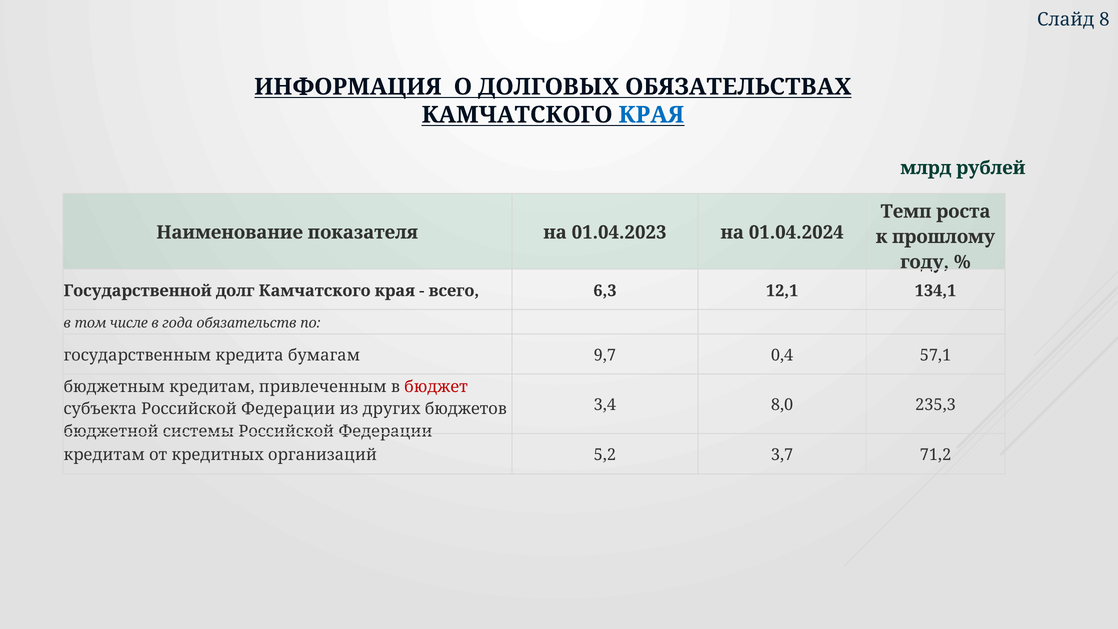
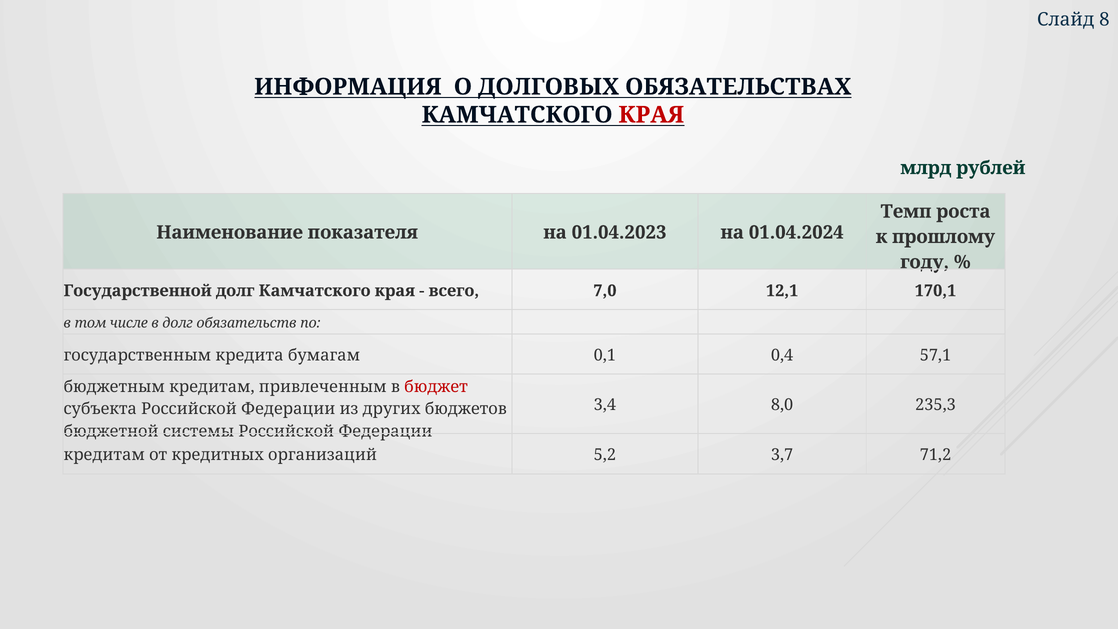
КРАЯ at (651, 115) colour: blue -> red
6,3: 6,3 -> 7,0
134,1: 134,1 -> 170,1
в года: года -> долг
9,7: 9,7 -> 0,1
